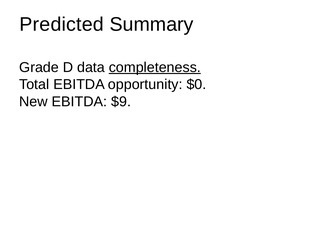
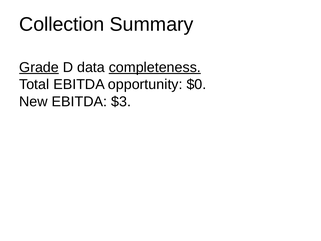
Predicted: Predicted -> Collection
Grade underline: none -> present
$9: $9 -> $3
